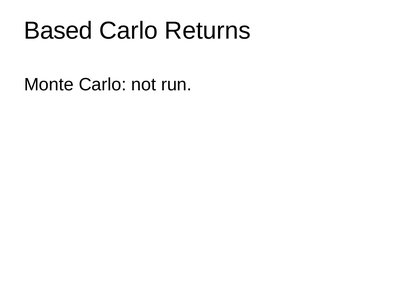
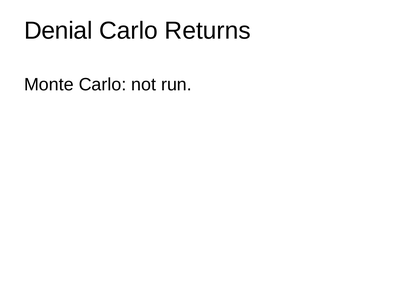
Based: Based -> Denial
